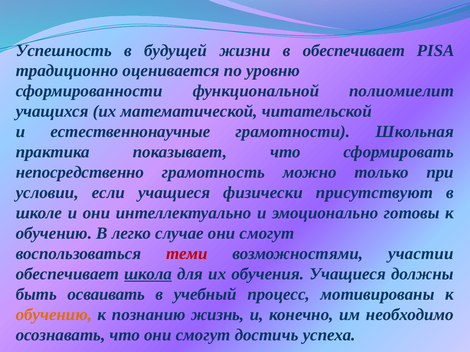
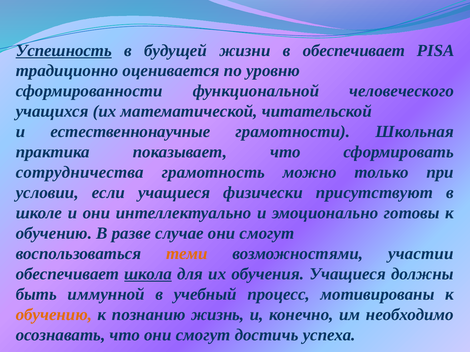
Успешность underline: none -> present
полиомиелит: полиомиелит -> человеческого
непосредственно: непосредственно -> сотрудничества
легко: легко -> разве
теми colour: red -> orange
осваивать: осваивать -> иммунной
